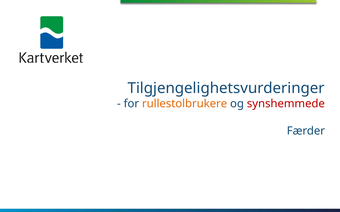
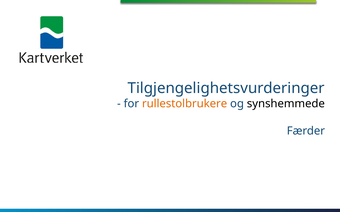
synshemmede colour: red -> black
